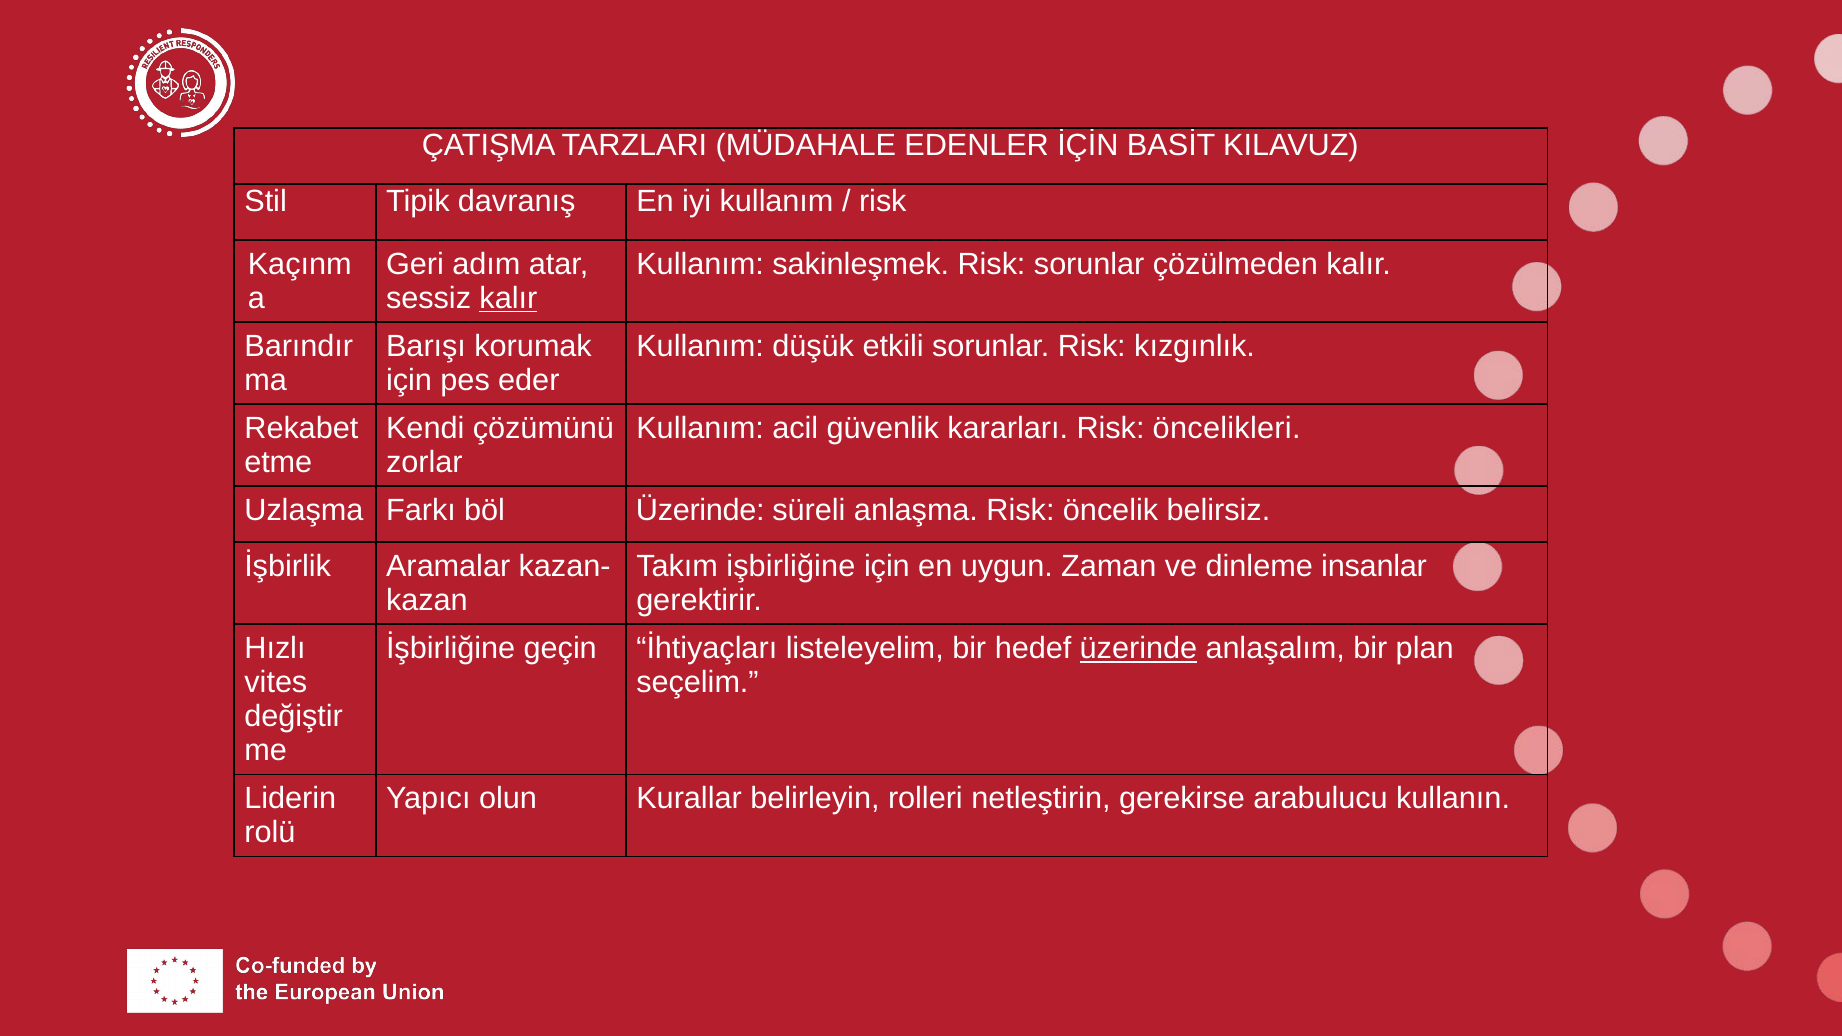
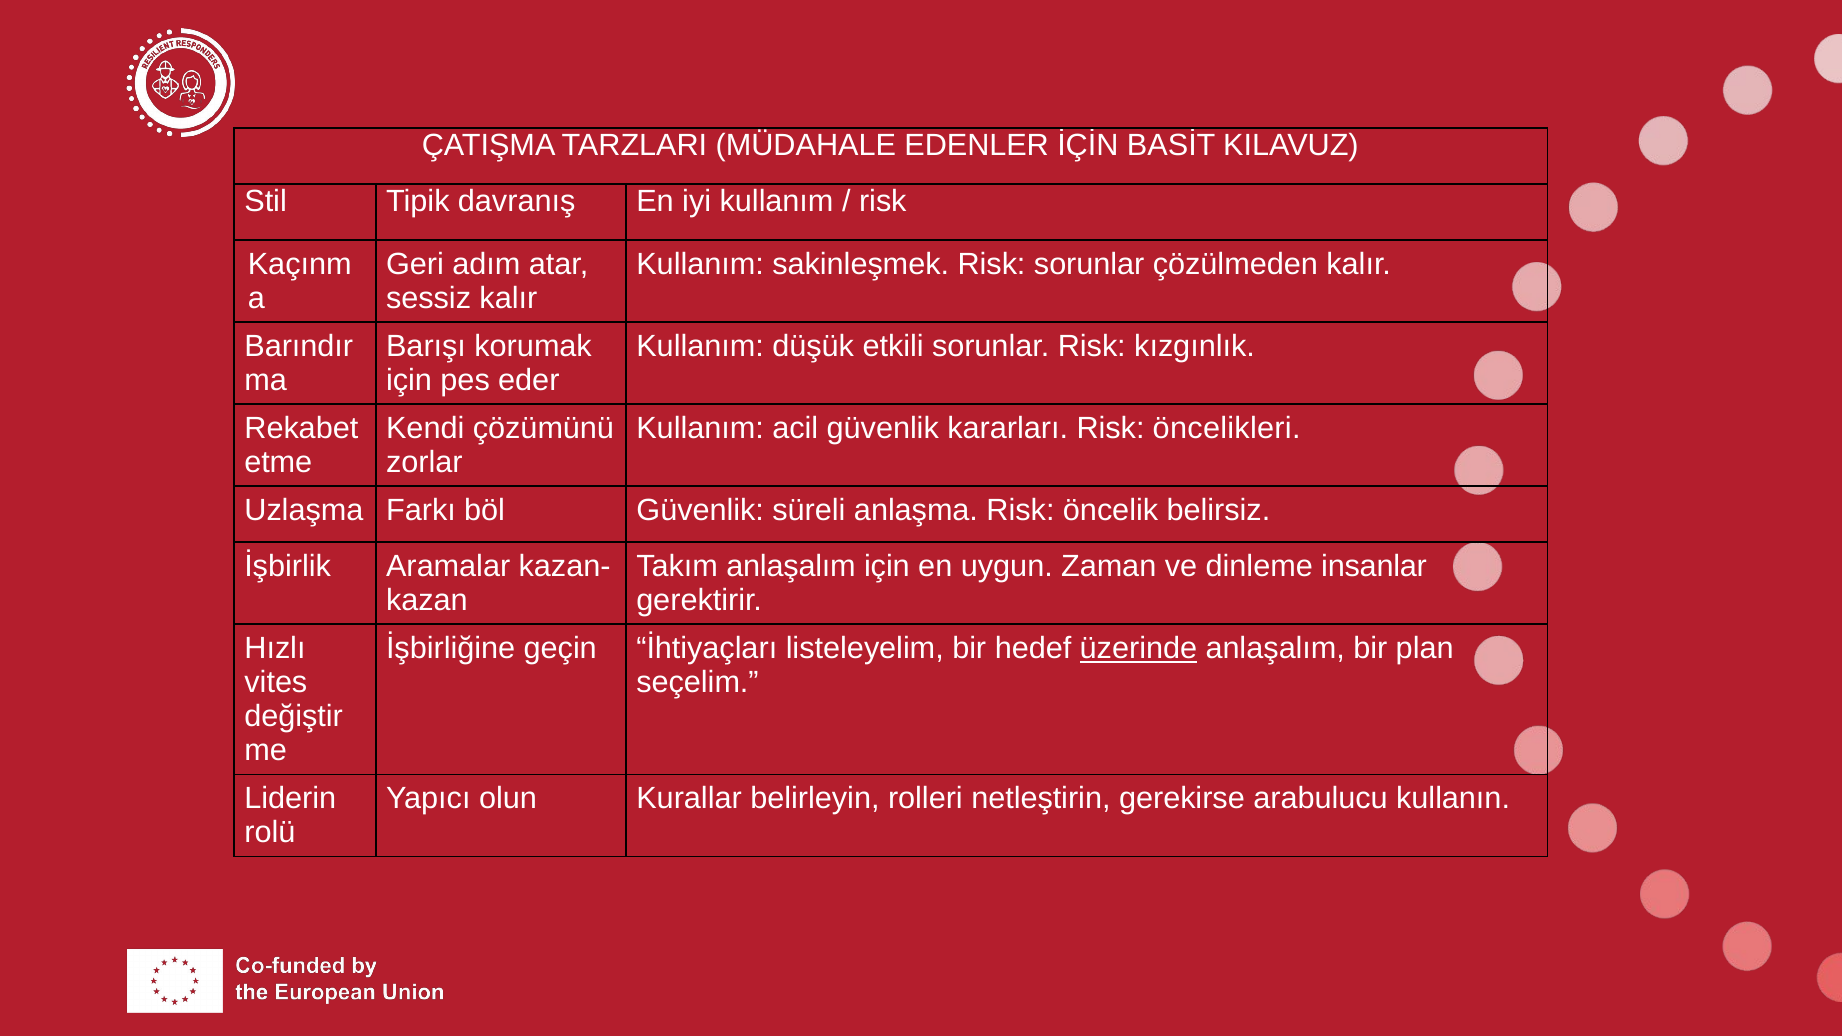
kalır at (508, 298) underline: present -> none
böl Üzerinde: Üzerinde -> Güvenlik
Takım işbirliğine: işbirliğine -> anlaşalım
